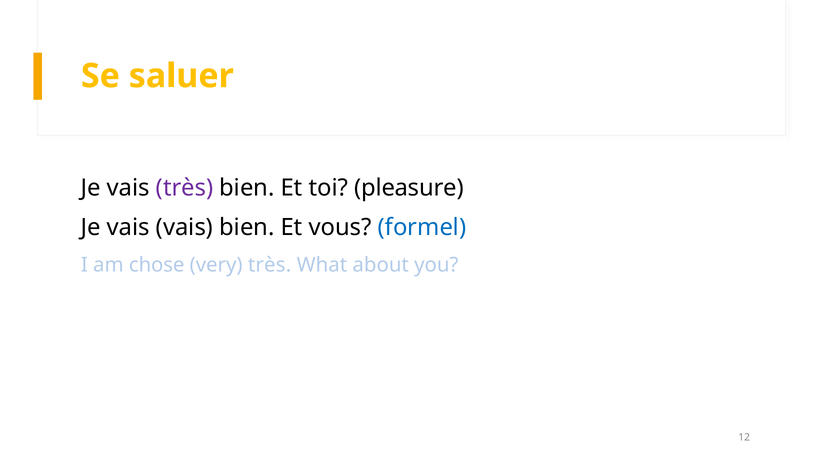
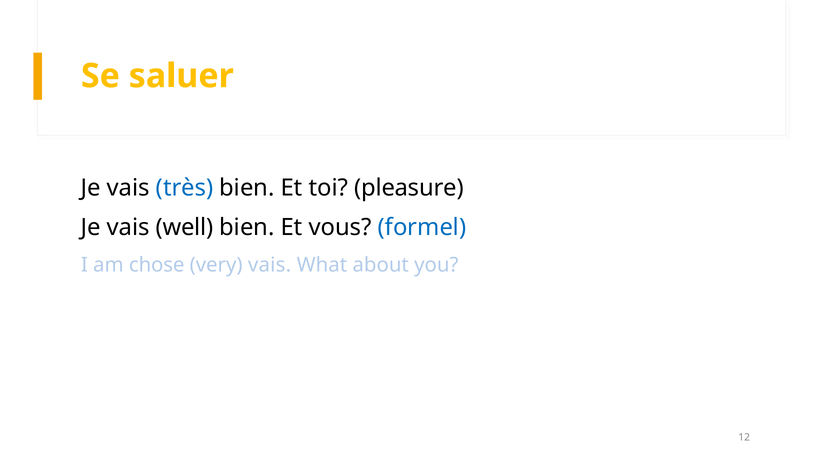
très at (185, 188) colour: purple -> blue
vais vais: vais -> well
very très: très -> vais
